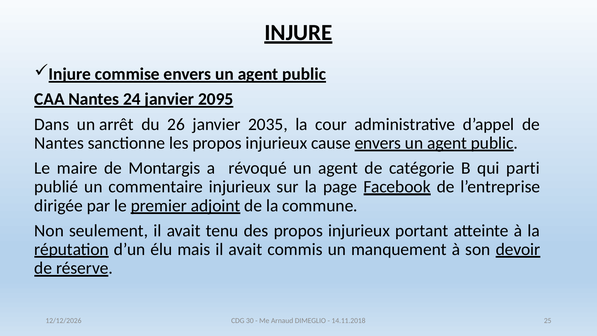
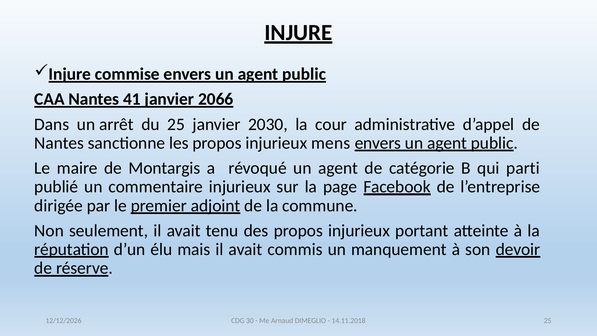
24: 24 -> 41
2095: 2095 -> 2066
du 26: 26 -> 25
2035: 2035 -> 2030
cause: cause -> mens
